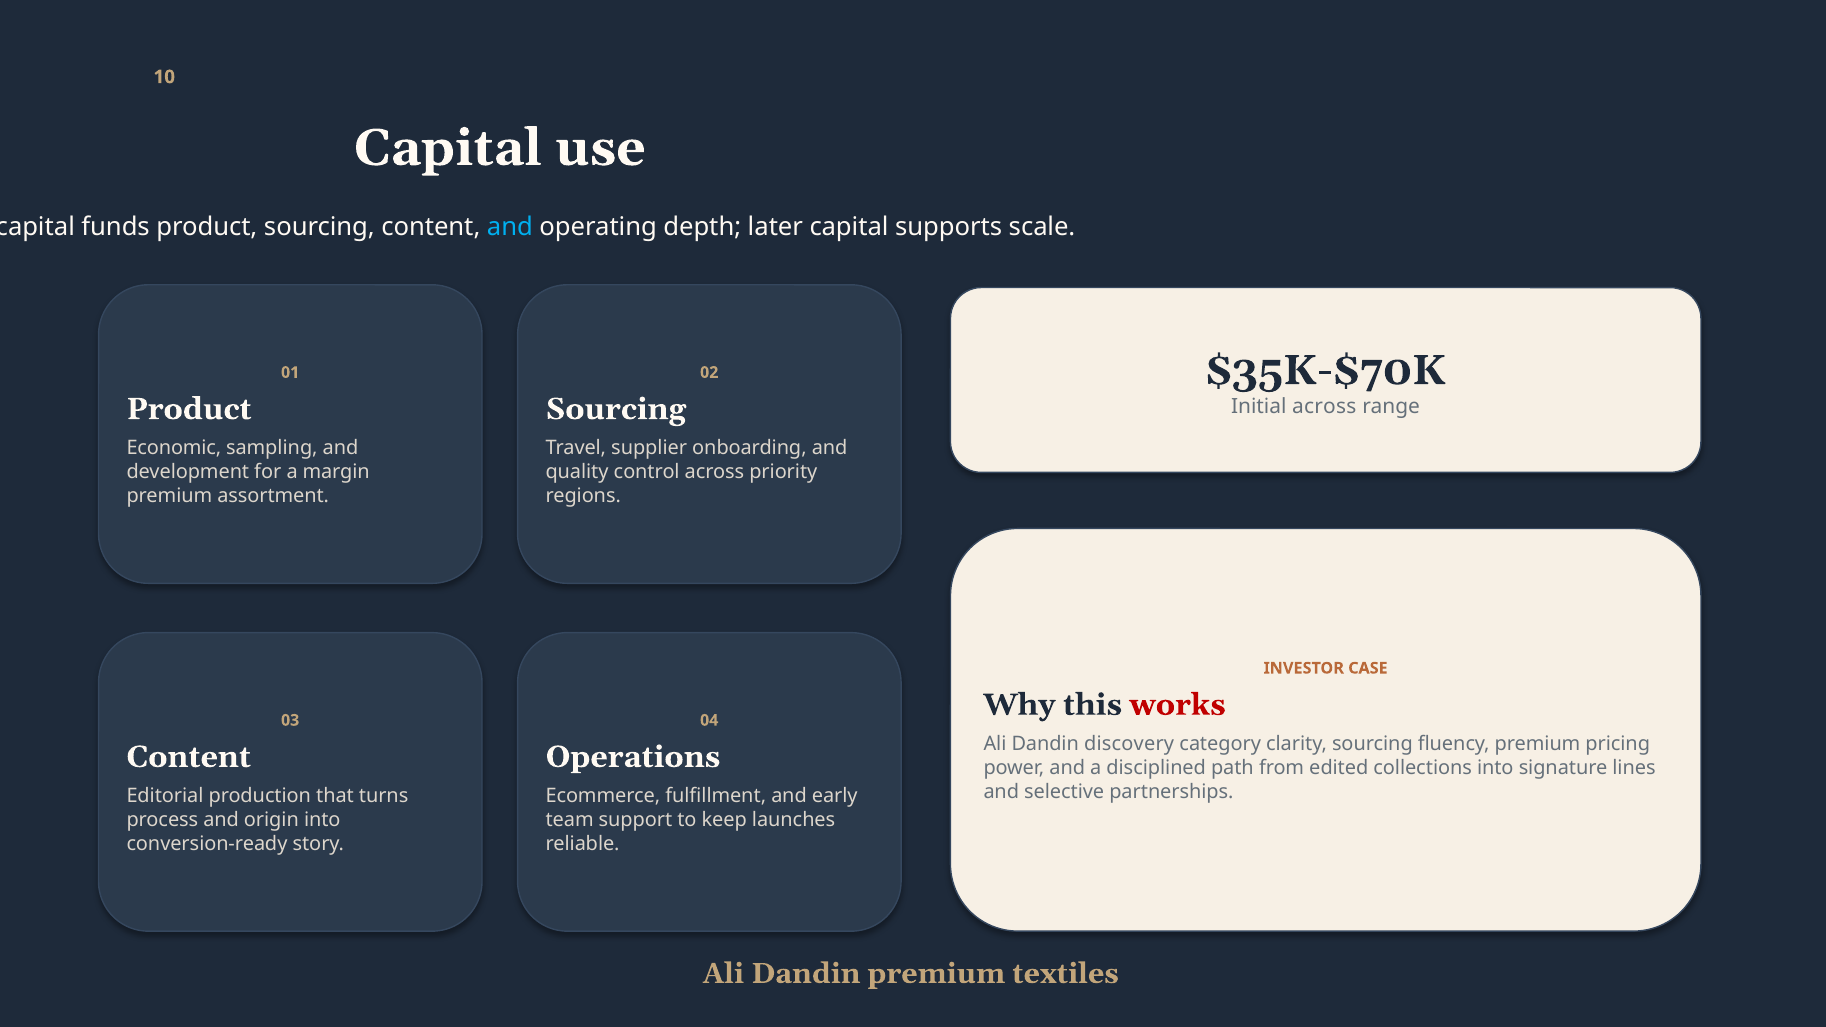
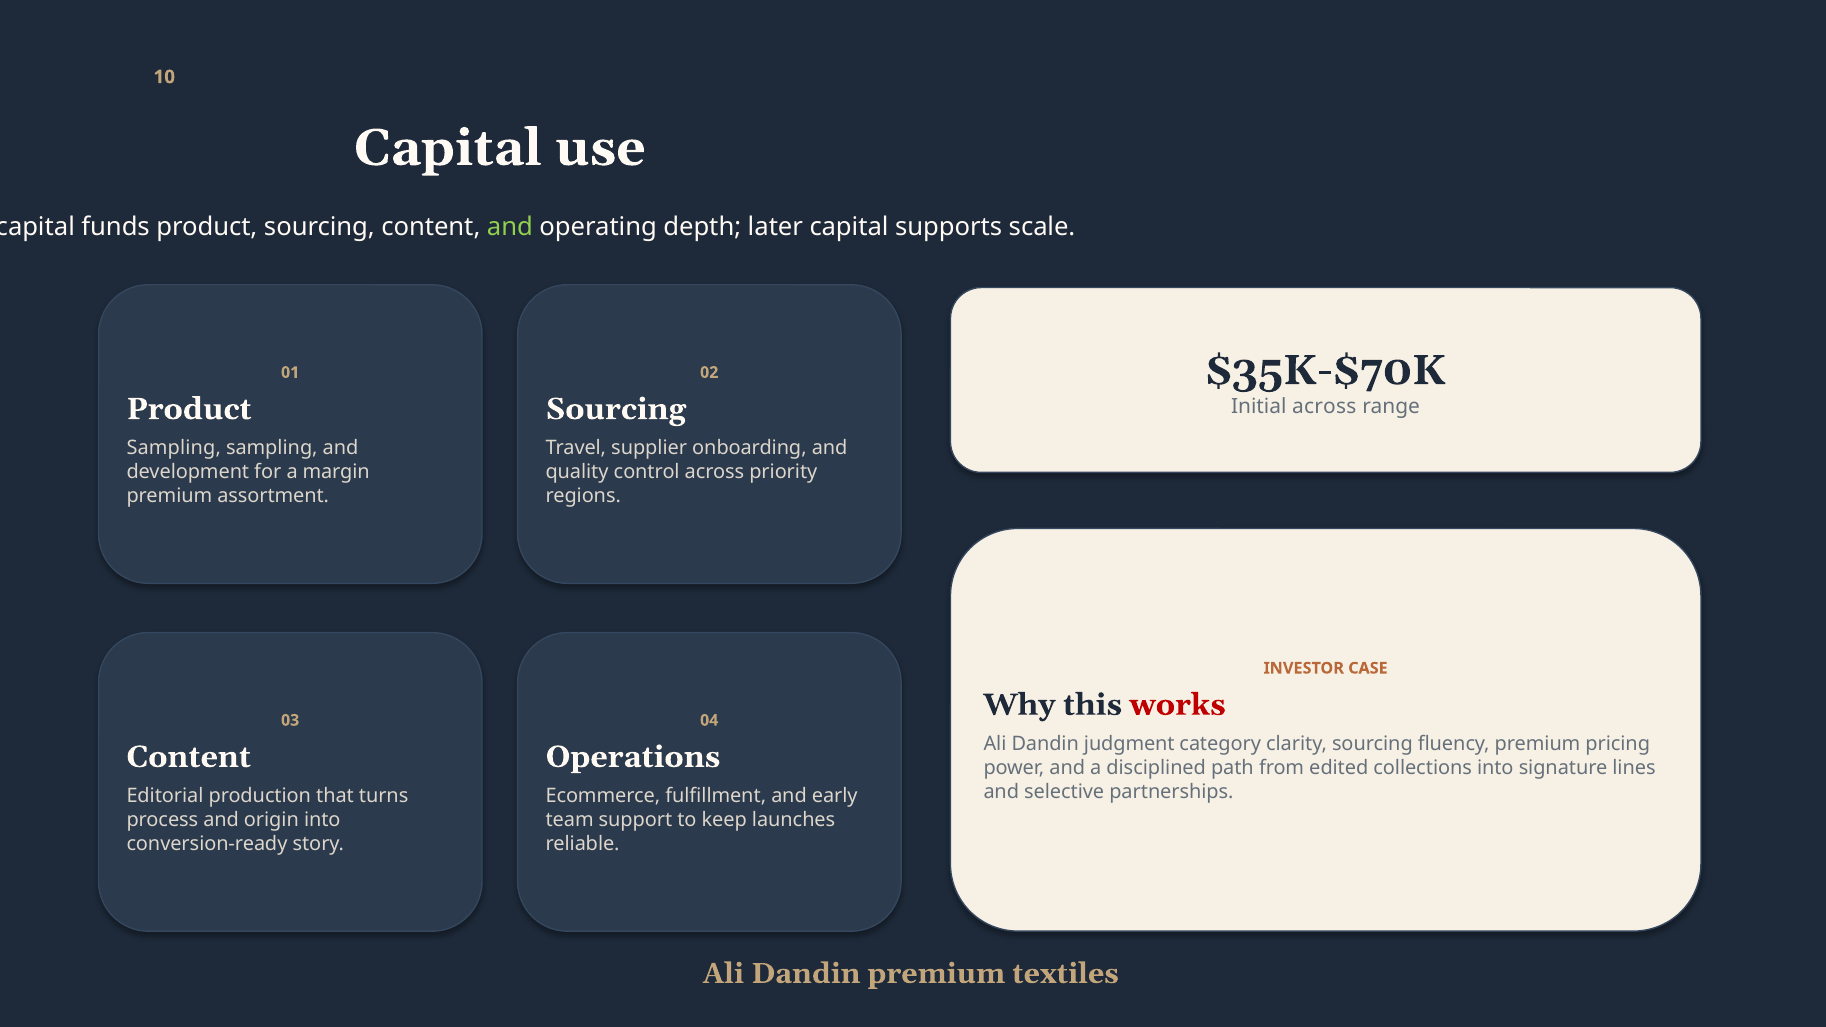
and at (510, 227) colour: light blue -> light green
Economic at (174, 448): Economic -> Sampling
discovery: discovery -> judgment
